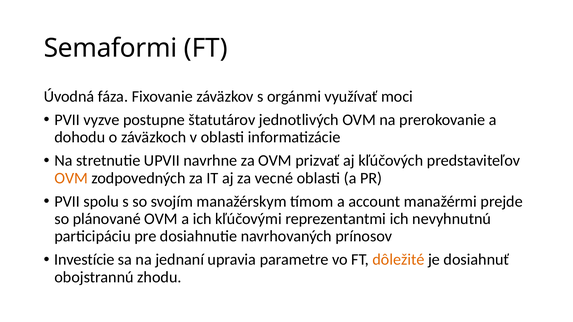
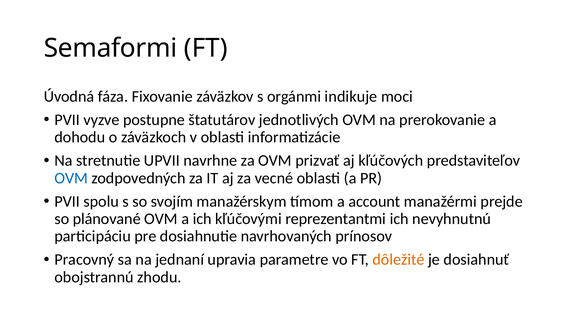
využívať: využívať -> indikuje
OVM at (71, 178) colour: orange -> blue
Investície: Investície -> Pracovný
